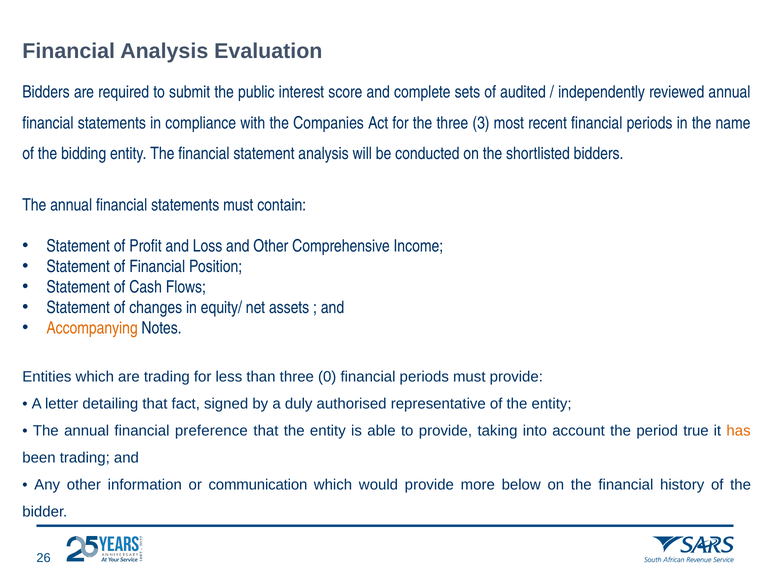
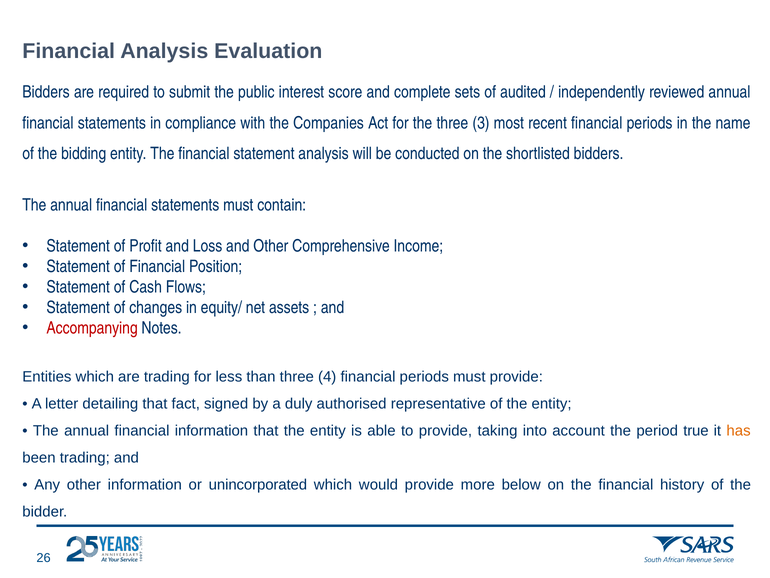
Accompanying colour: orange -> red
0: 0 -> 4
financial preference: preference -> information
communication: communication -> unincorporated
